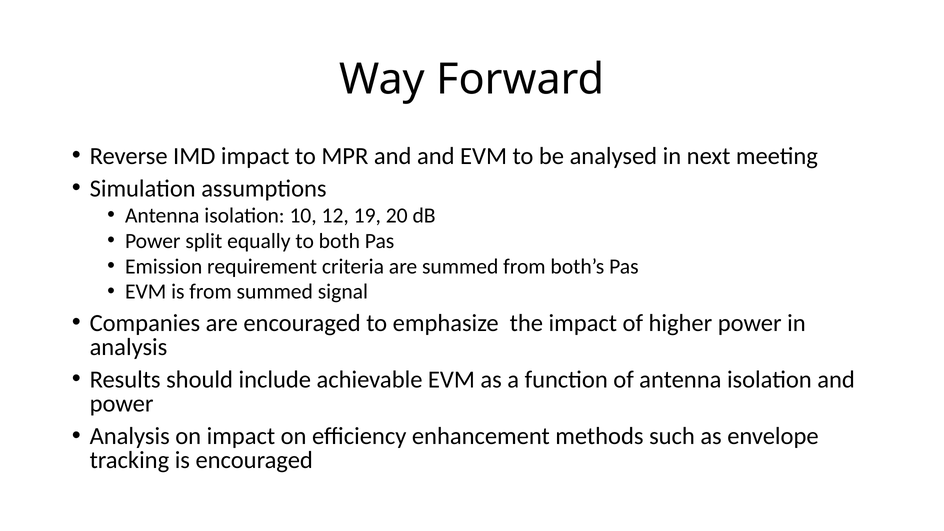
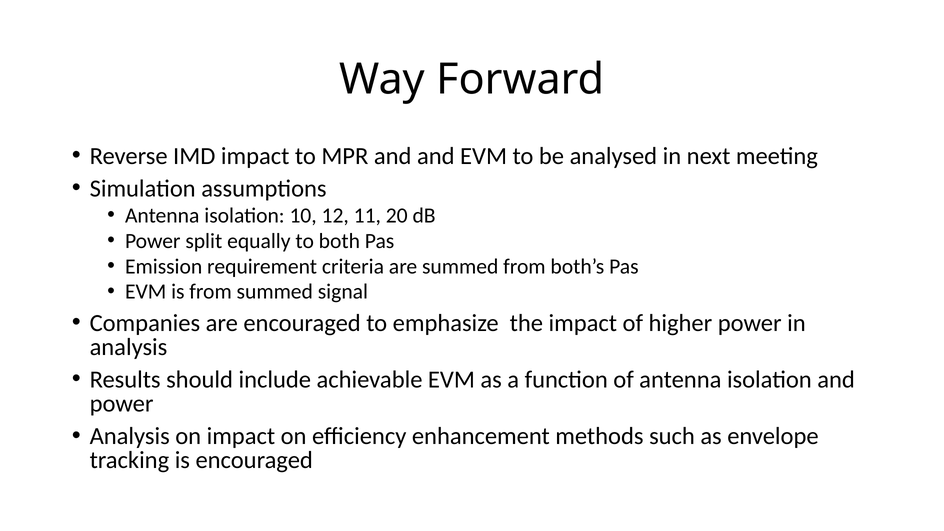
19: 19 -> 11
